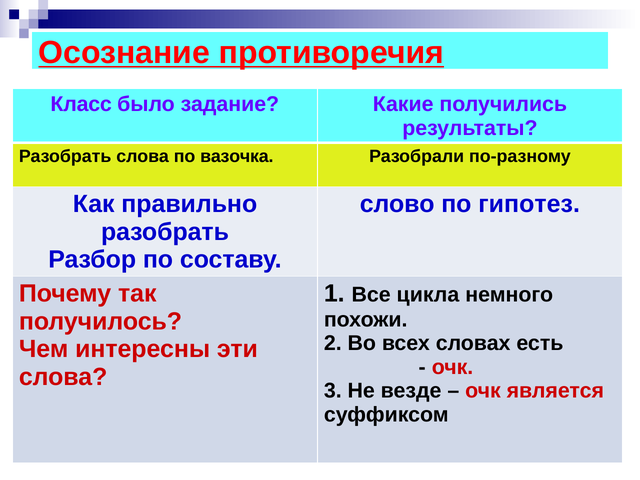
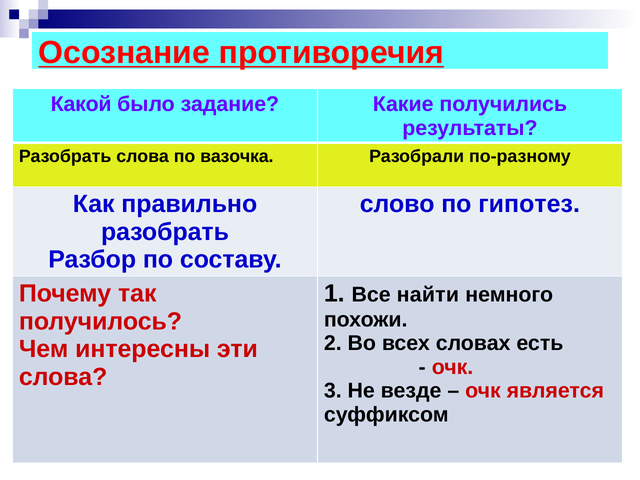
Класс: Класс -> Какой
цикла: цикла -> найти
